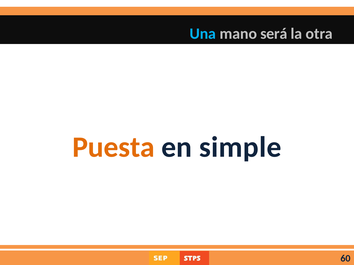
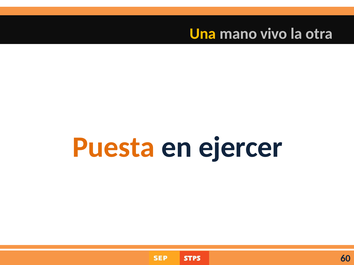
Una colour: light blue -> yellow
será: será -> vivo
simple: simple -> ejercer
